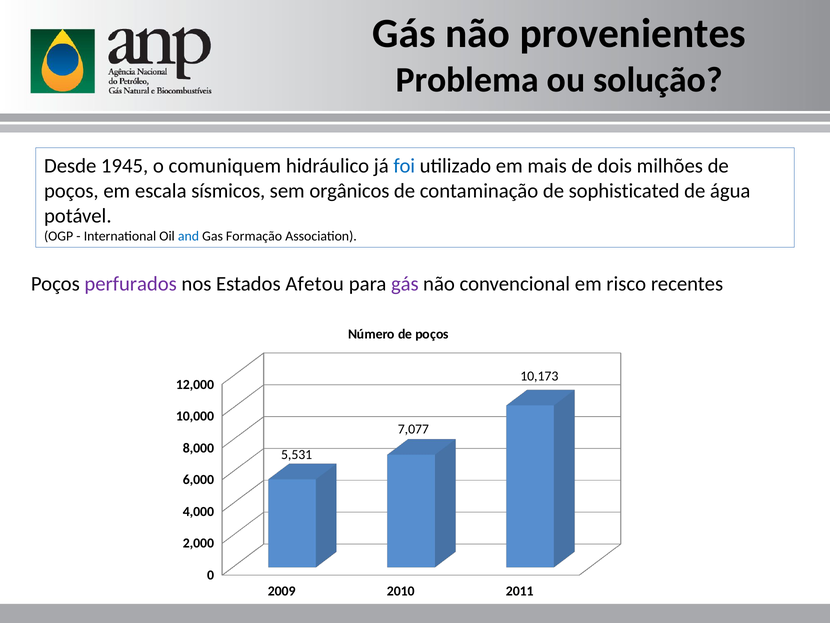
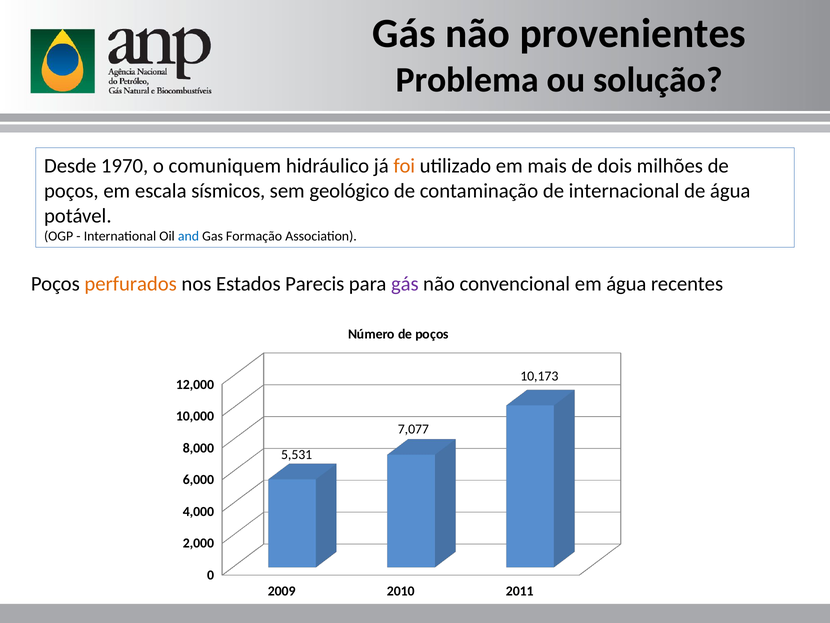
1945: 1945 -> 1970
foi colour: blue -> orange
orgânicos: orgânicos -> geológico
sophisticated: sophisticated -> internacional
perfurados colour: purple -> orange
Afetou: Afetou -> Parecis
em risco: risco -> água
